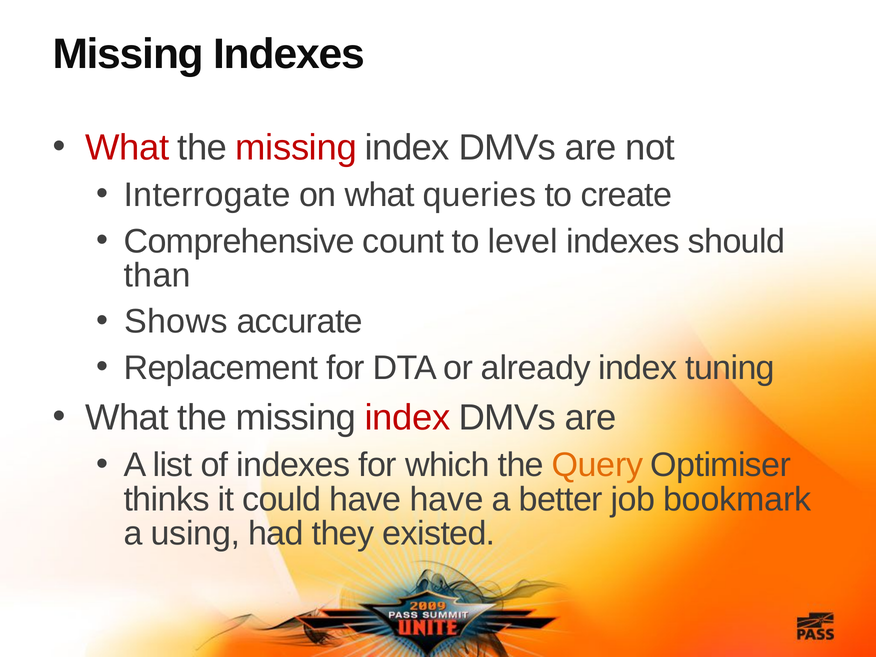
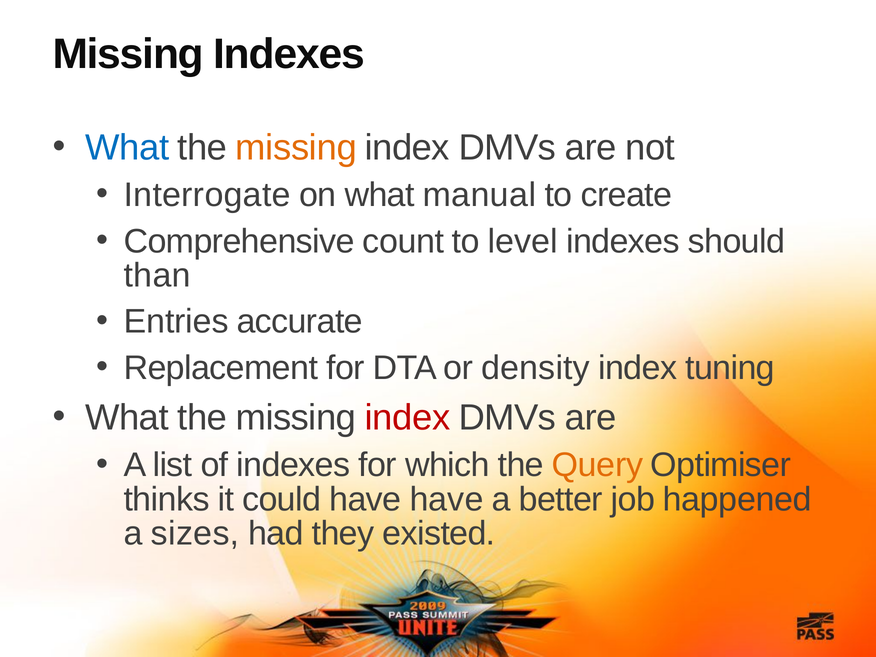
What at (127, 148) colour: red -> blue
missing at (296, 148) colour: red -> orange
queries: queries -> manual
Shows: Shows -> Entries
already: already -> density
bookmark: bookmark -> happened
using: using -> sizes
